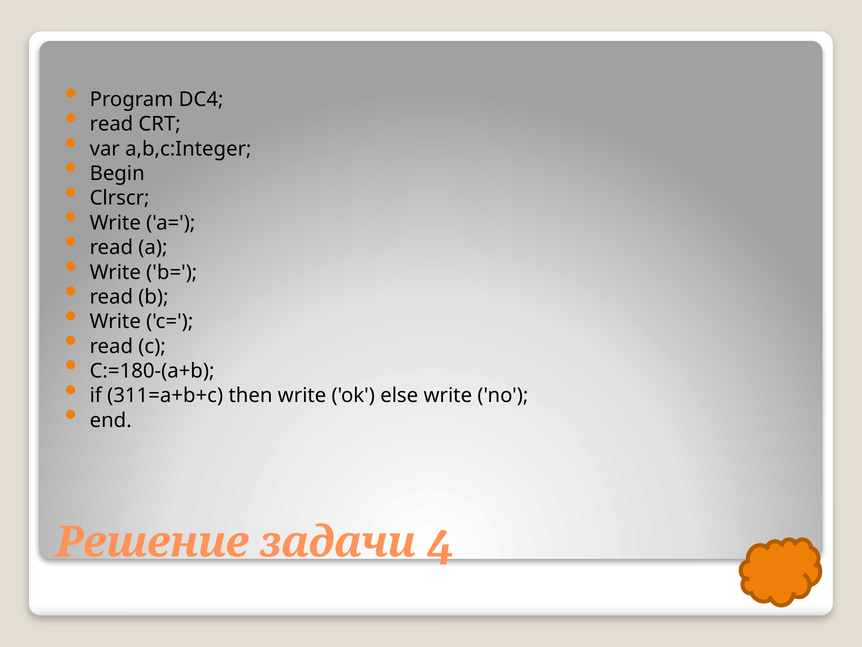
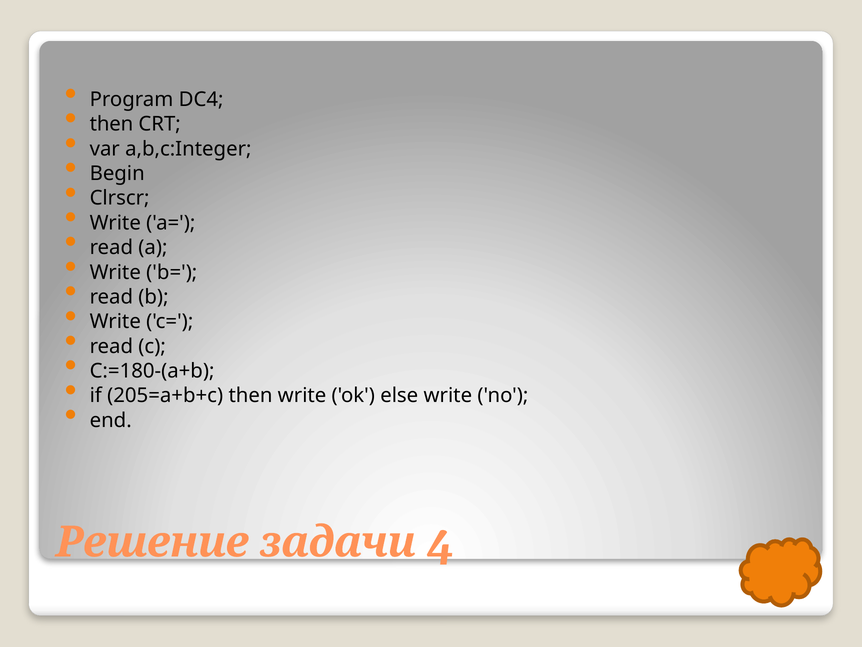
read at (111, 124): read -> then
311=a+b+c: 311=a+b+c -> 205=a+b+c
